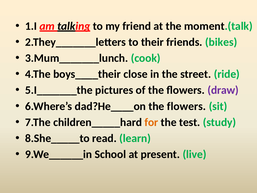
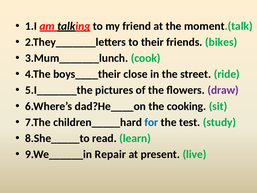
dad?He____on the flowers: flowers -> cooking
for colour: orange -> blue
School: School -> Repair
